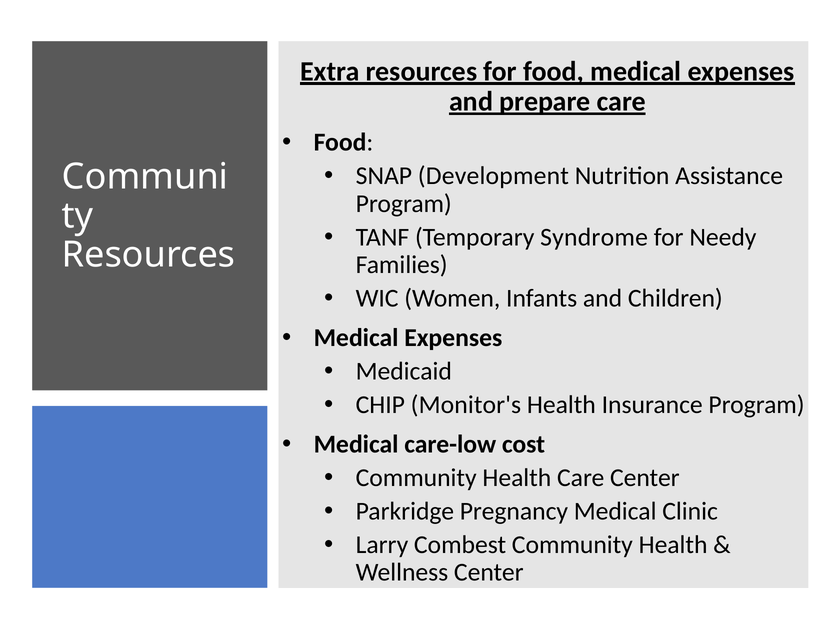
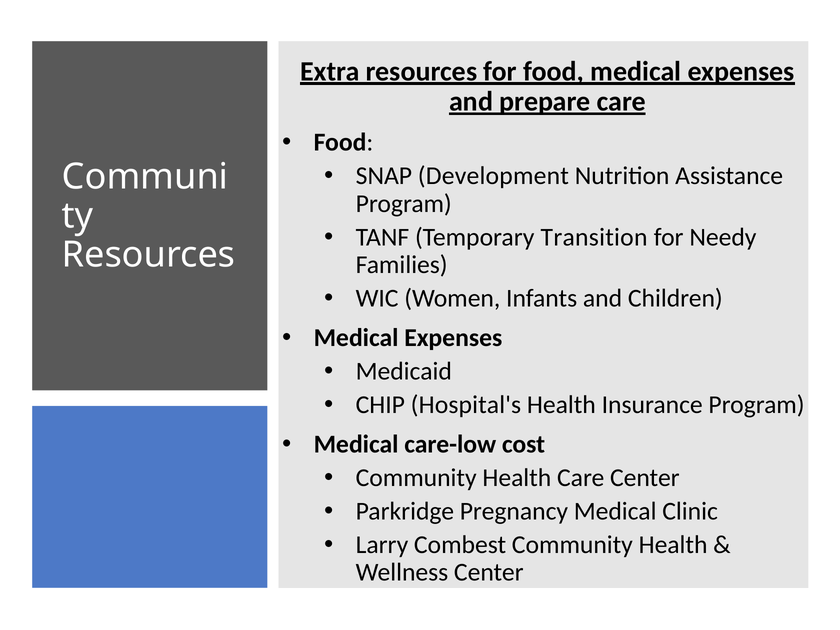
Syndrome: Syndrome -> Transition
Monitor's: Monitor's -> Hospital's
